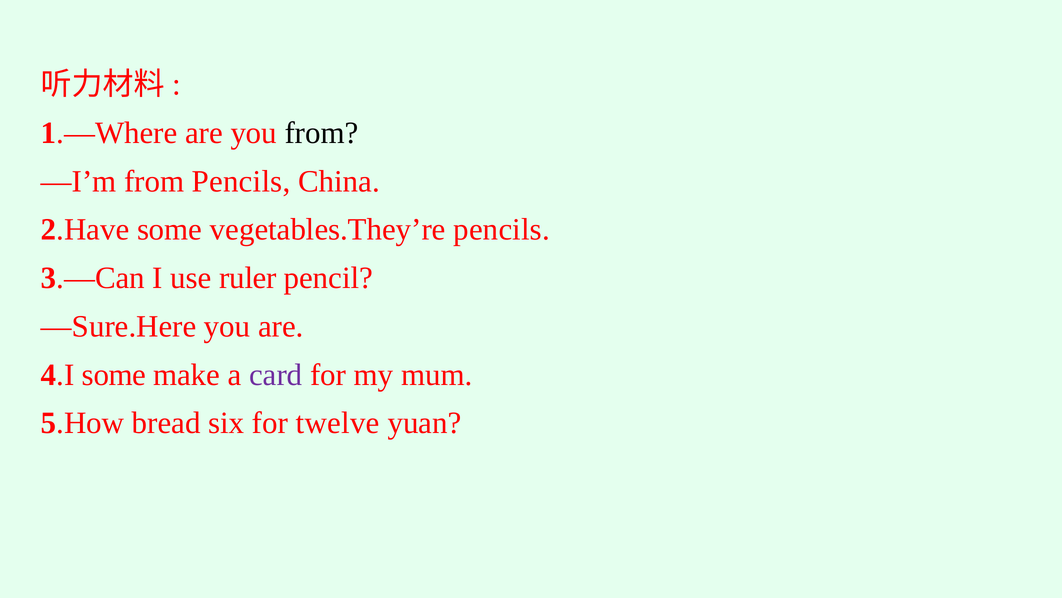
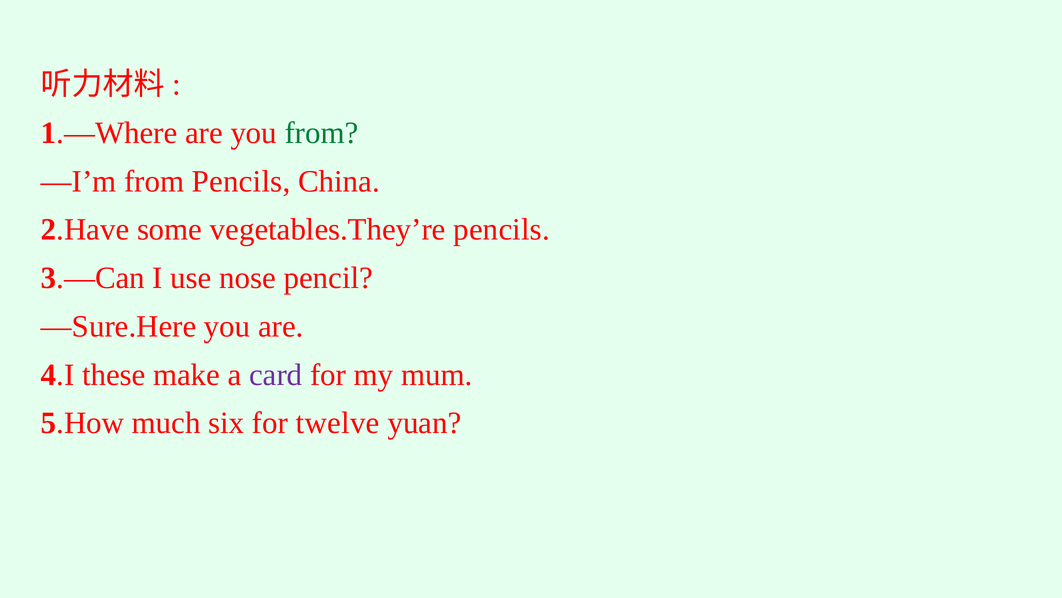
from at (321, 133) colour: black -> green
ruler: ruler -> nose
4.I some: some -> these
bread: bread -> much
